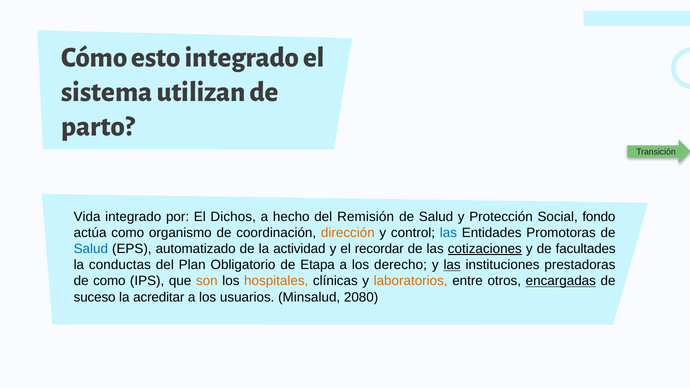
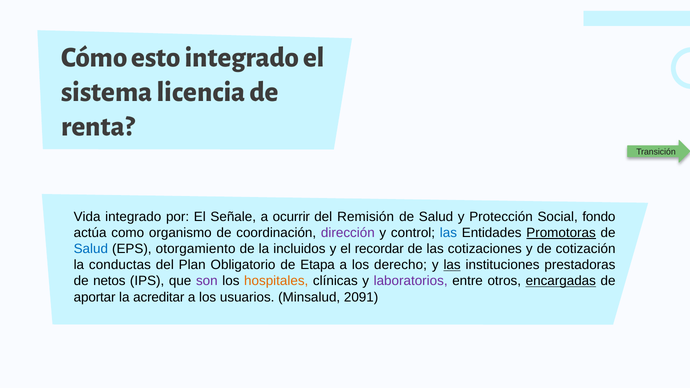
utilizan: utilizan -> licencia
parto: parto -> renta
Dichos: Dichos -> Señale
hecho: hecho -> ocurrir
dirección colour: orange -> purple
Promotoras underline: none -> present
automatizado: automatizado -> otorgamiento
actividad: actividad -> incluidos
cotizaciones underline: present -> none
facultades: facultades -> cotización
de como: como -> netos
son colour: orange -> purple
laboratorios colour: orange -> purple
suceso: suceso -> aportar
2080: 2080 -> 2091
